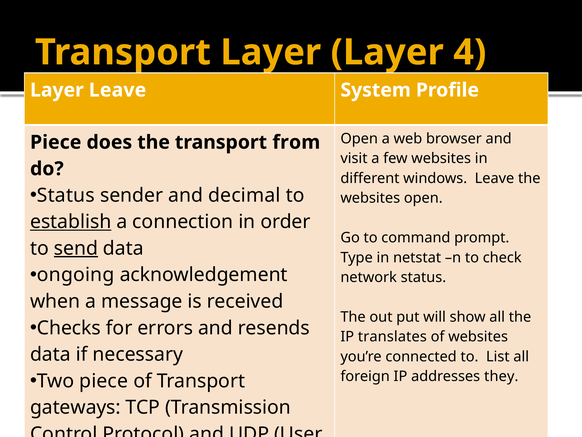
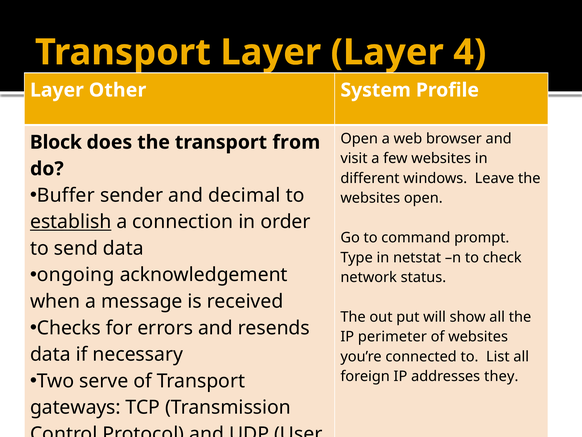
Layer Leave: Leave -> Other
Piece at (56, 142): Piece -> Block
Status at (66, 195): Status -> Buffer
send underline: present -> none
translates: translates -> perimeter
Two piece: piece -> serve
